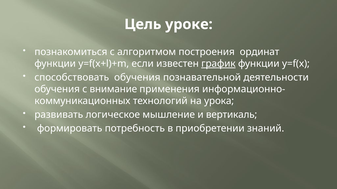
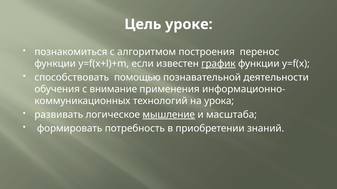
ординат: ординат -> перенос
способствовать обучения: обучения -> помощью
мышление underline: none -> present
вертикаль: вертикаль -> масштаба
